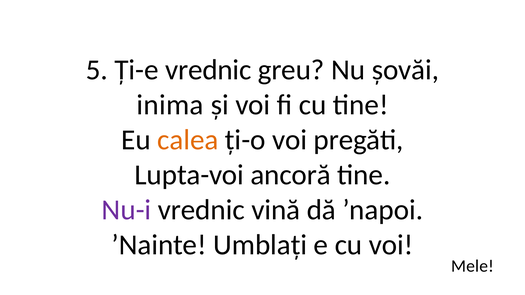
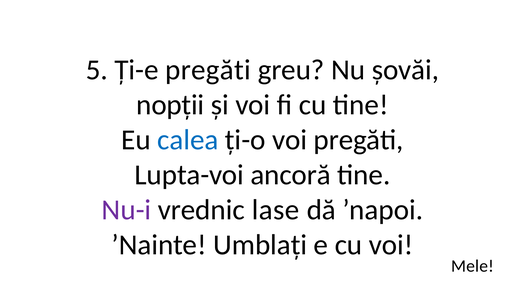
Ți-e vrednic: vrednic -> pregăti
inima: inima -> nopții
calea colour: orange -> blue
vină: vină -> lase
